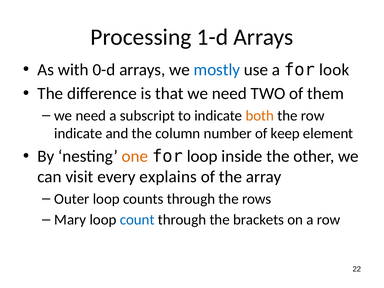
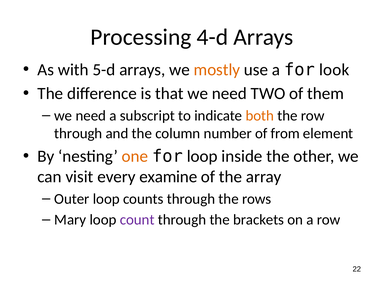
1-d: 1-d -> 4-d
0-d: 0-d -> 5-d
mostly colour: blue -> orange
indicate at (78, 134): indicate -> through
keep: keep -> from
explains: explains -> examine
count colour: blue -> purple
